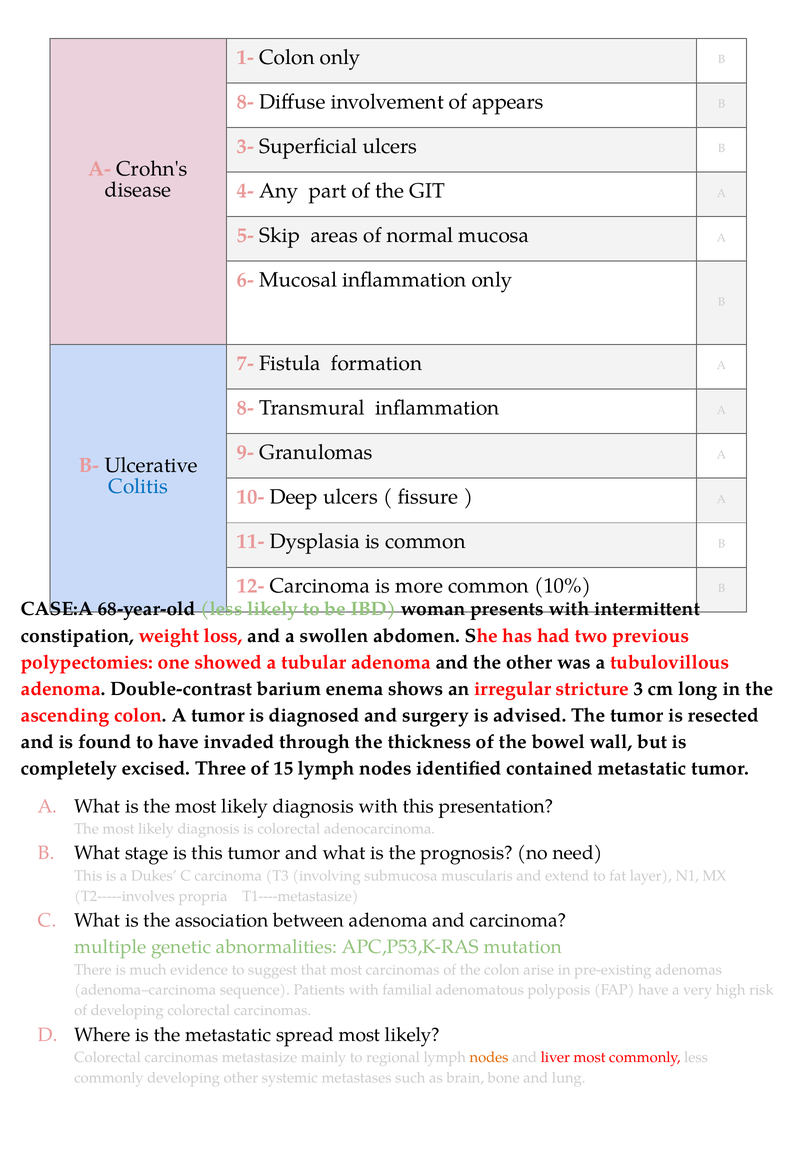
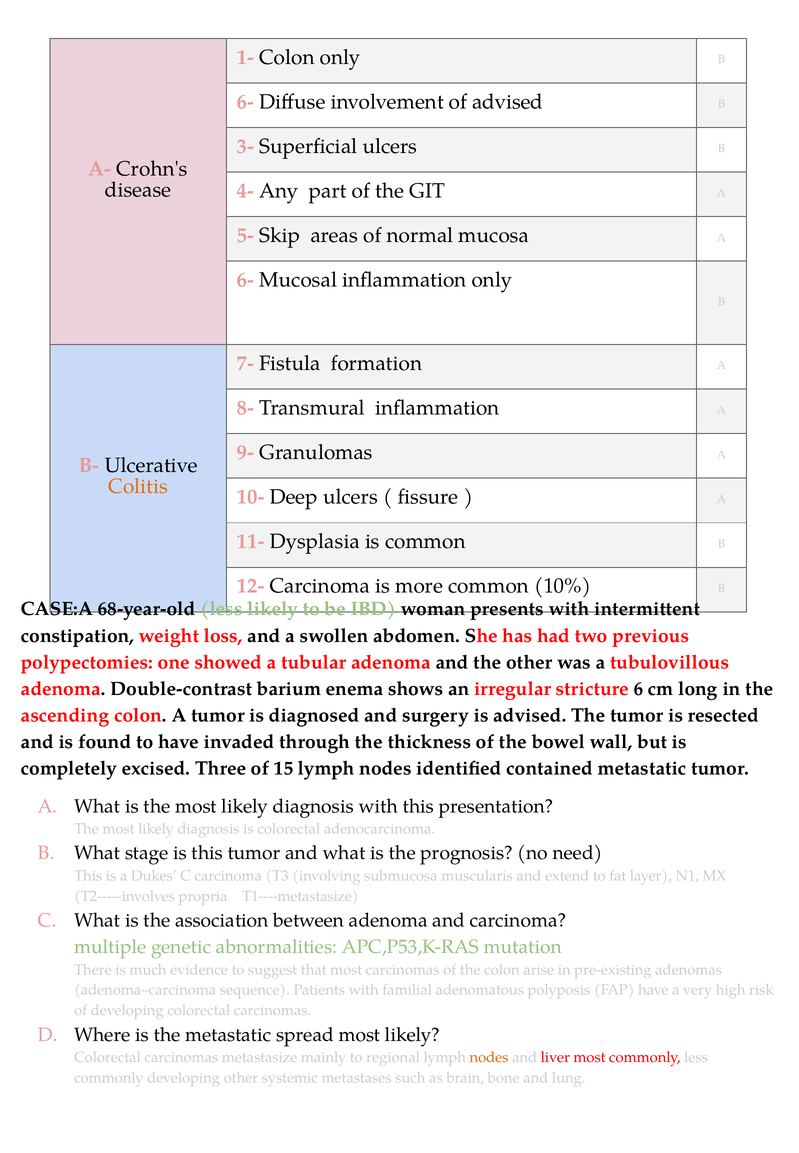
8- at (246, 102): 8- -> 6-
of appears: appears -> advised
Colitis colour: blue -> orange
3: 3 -> 6
